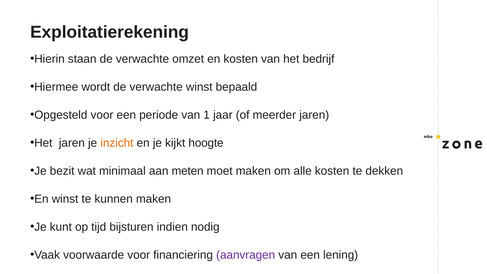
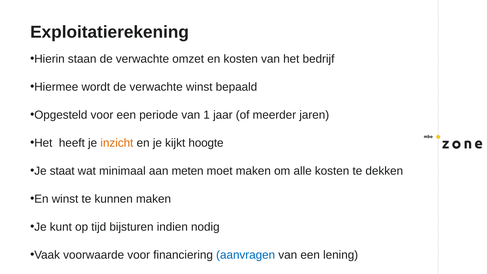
Het jaren: jaren -> heeft
bezit: bezit -> staat
aanvragen colour: purple -> blue
